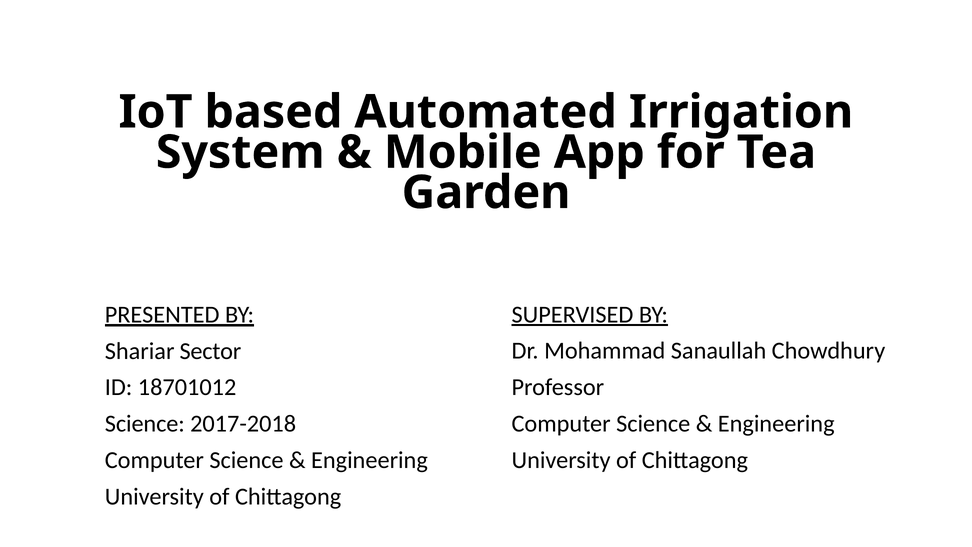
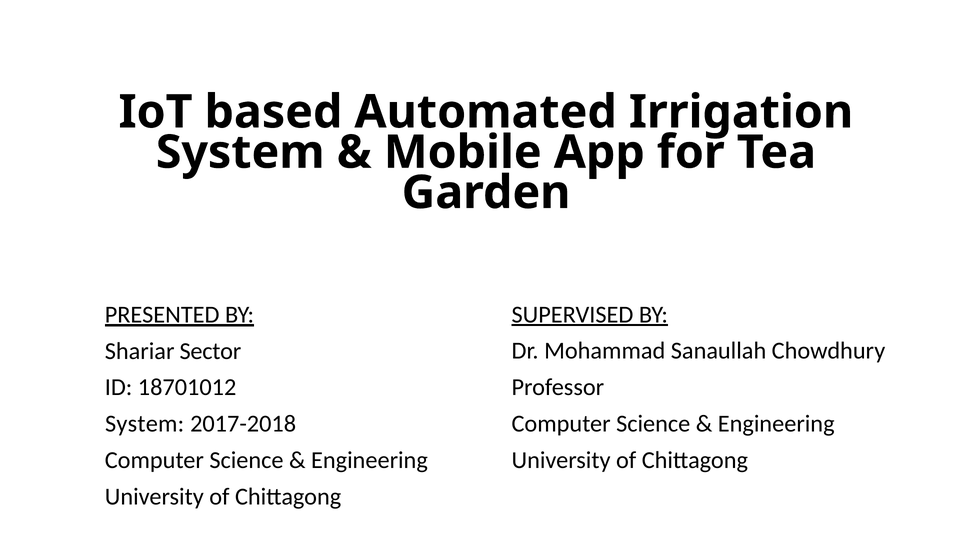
Science at (145, 424): Science -> System
